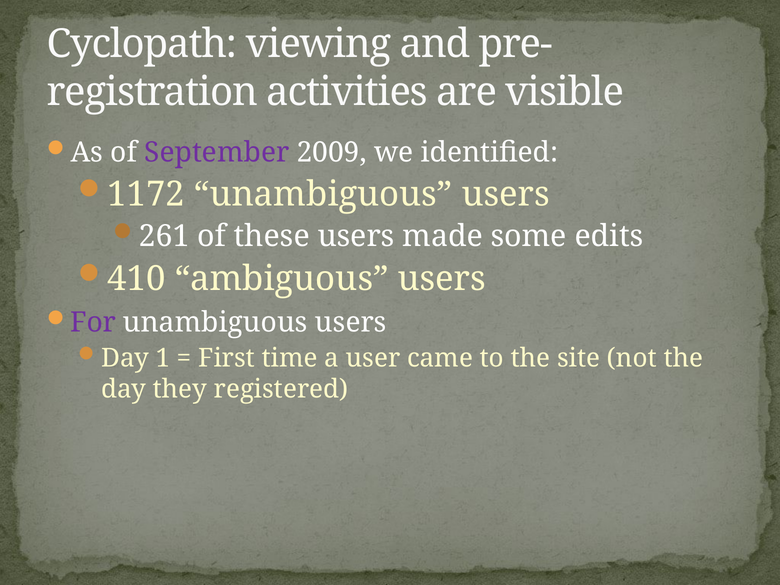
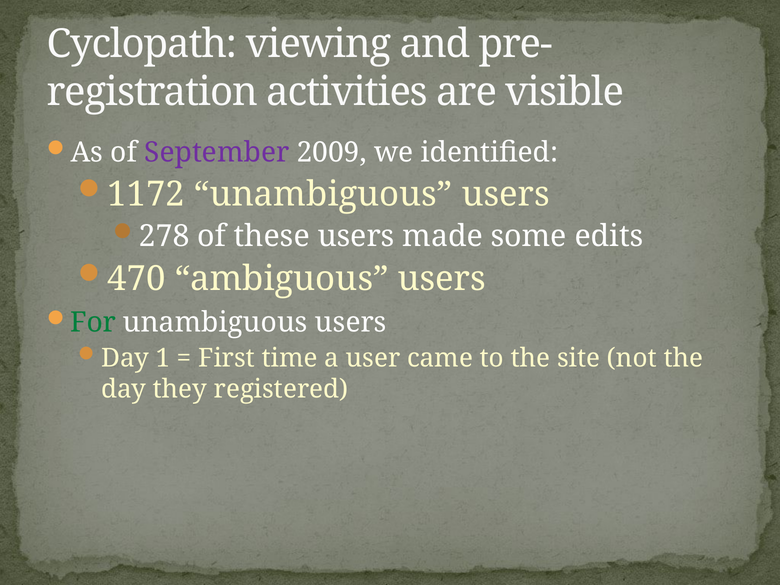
261: 261 -> 278
410: 410 -> 470
For colour: purple -> green
